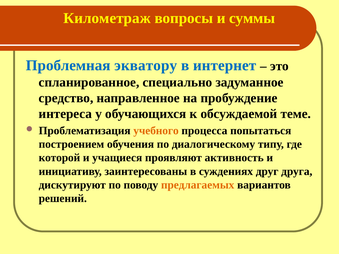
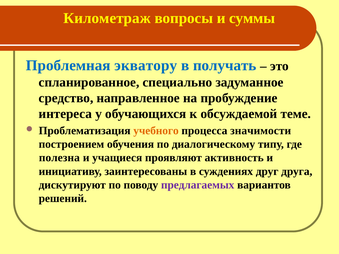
интернет: интернет -> получать
попытаться: попытаться -> значимости
которой: которой -> полезна
предлагаемых colour: orange -> purple
